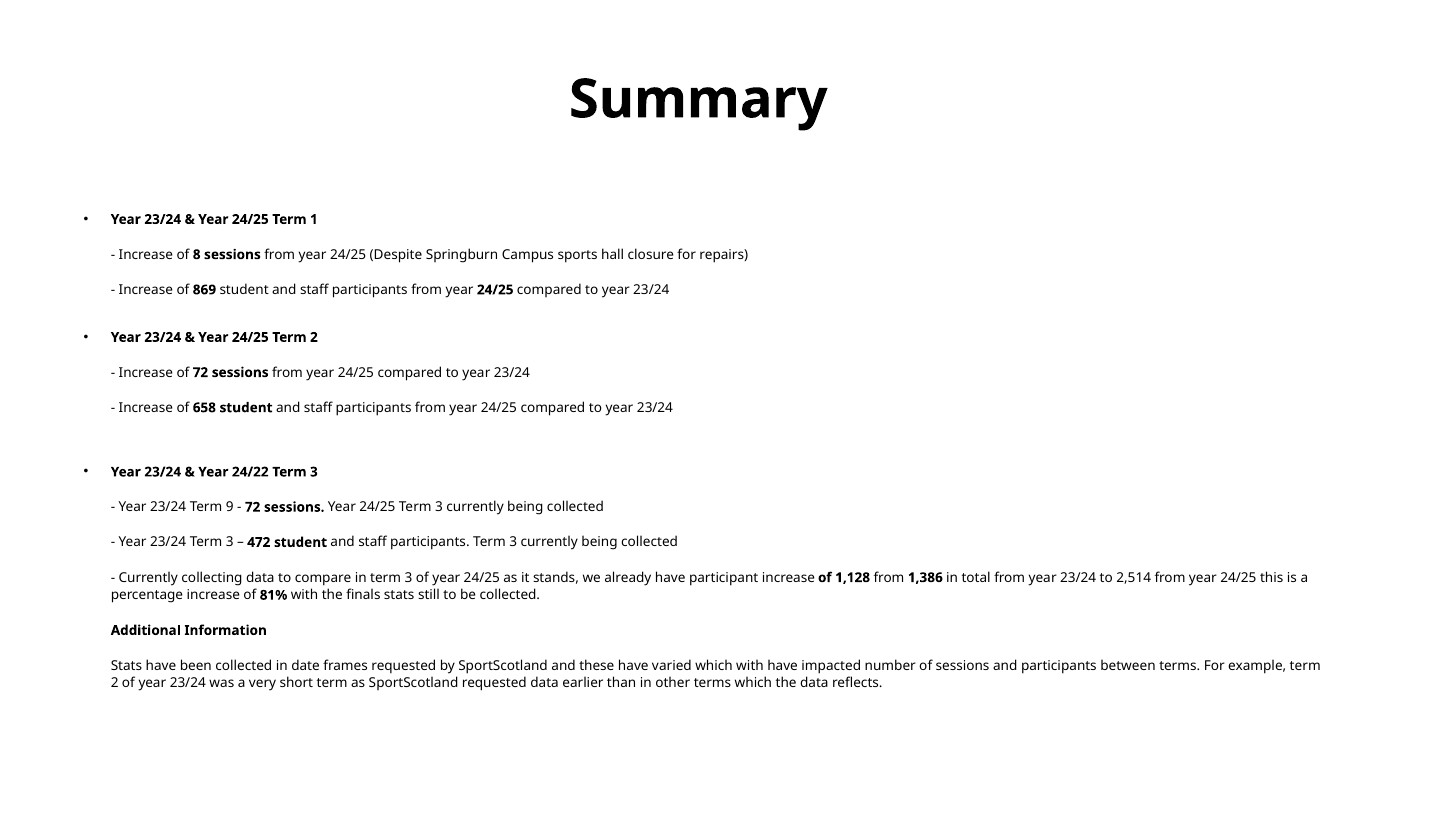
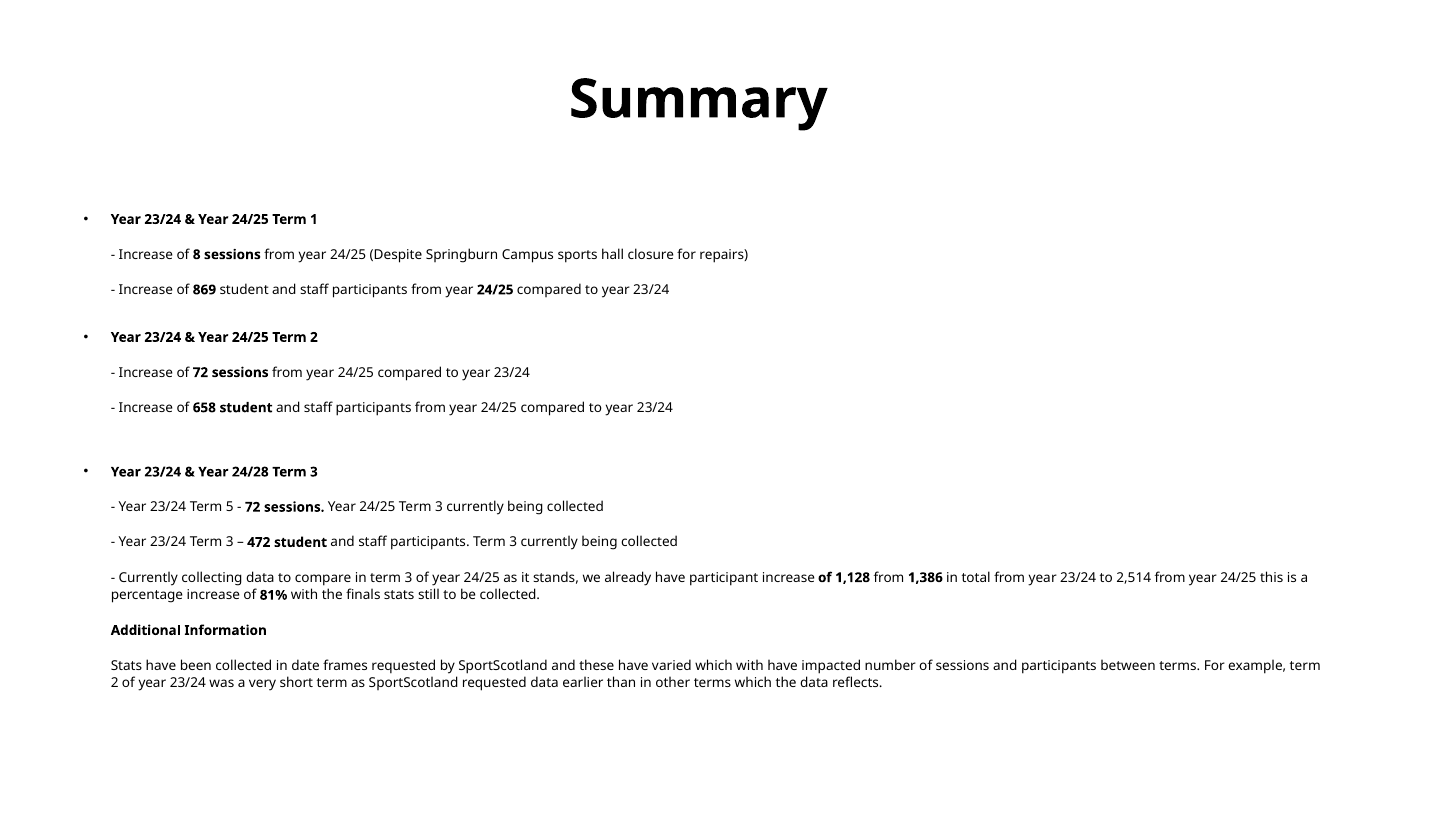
24/22: 24/22 -> 24/28
9: 9 -> 5
